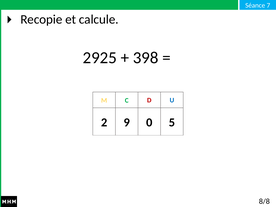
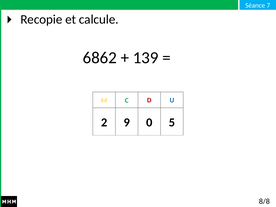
2925: 2925 -> 6862
398: 398 -> 139
